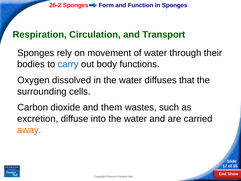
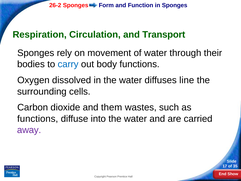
that: that -> line
excretion at (38, 119): excretion -> functions
away colour: orange -> purple
